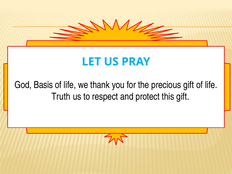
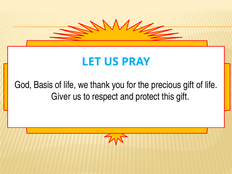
Truth: Truth -> Giver
